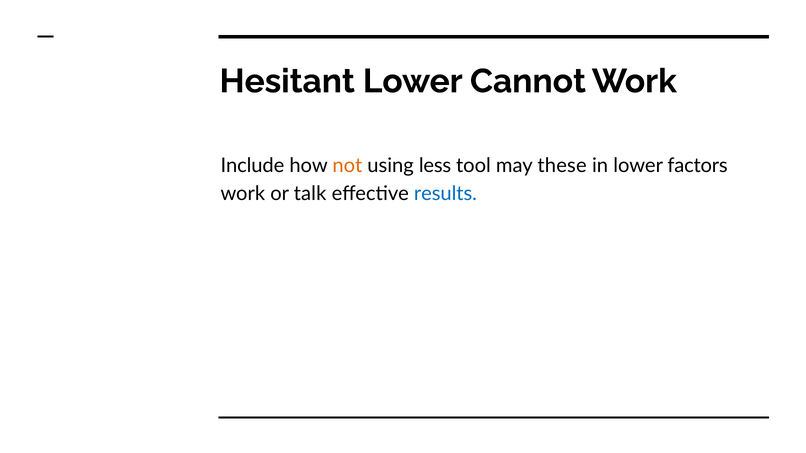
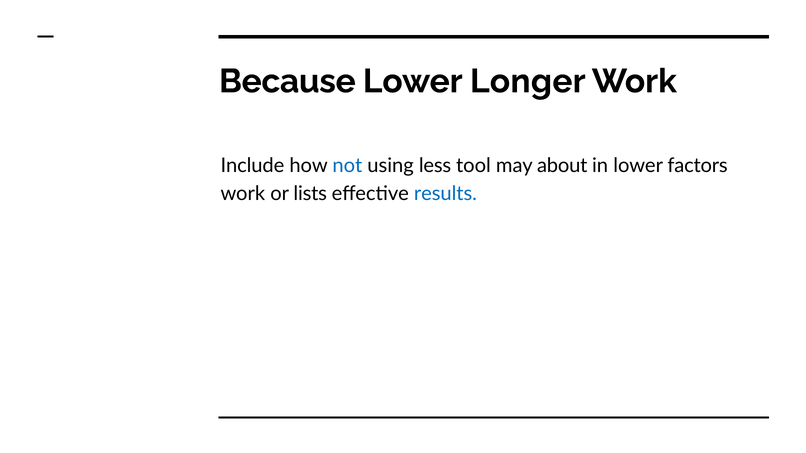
Hesitant: Hesitant -> Because
Cannot: Cannot -> Longer
not colour: orange -> blue
these: these -> about
talk: talk -> lists
